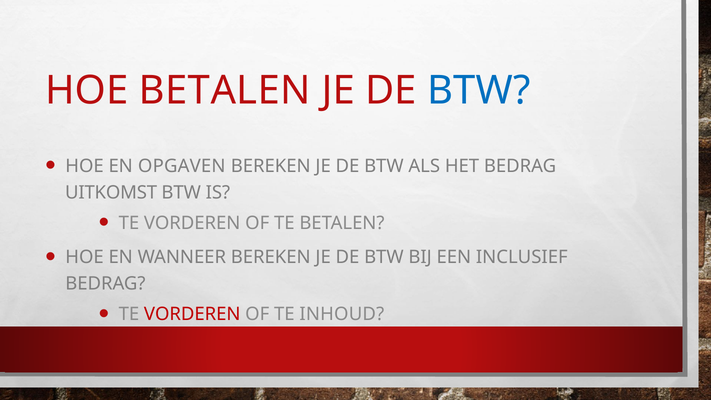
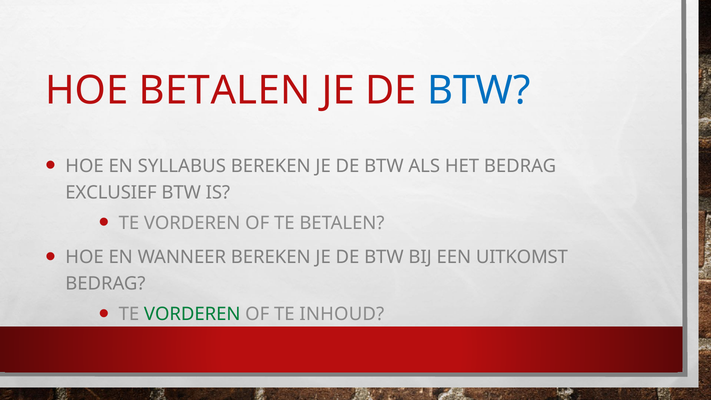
OPGAVEN: OPGAVEN -> SYLLABUS
UITKOMST: UITKOMST -> EXCLUSIEF
INCLUSIEF: INCLUSIEF -> UITKOMST
VORDEREN at (192, 314) colour: red -> green
